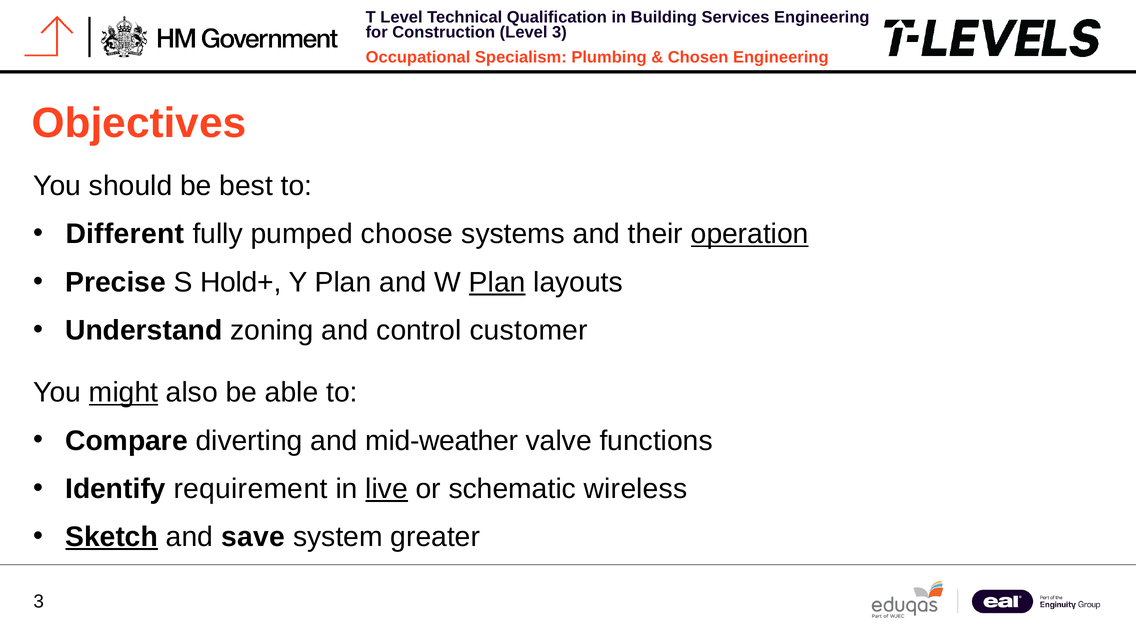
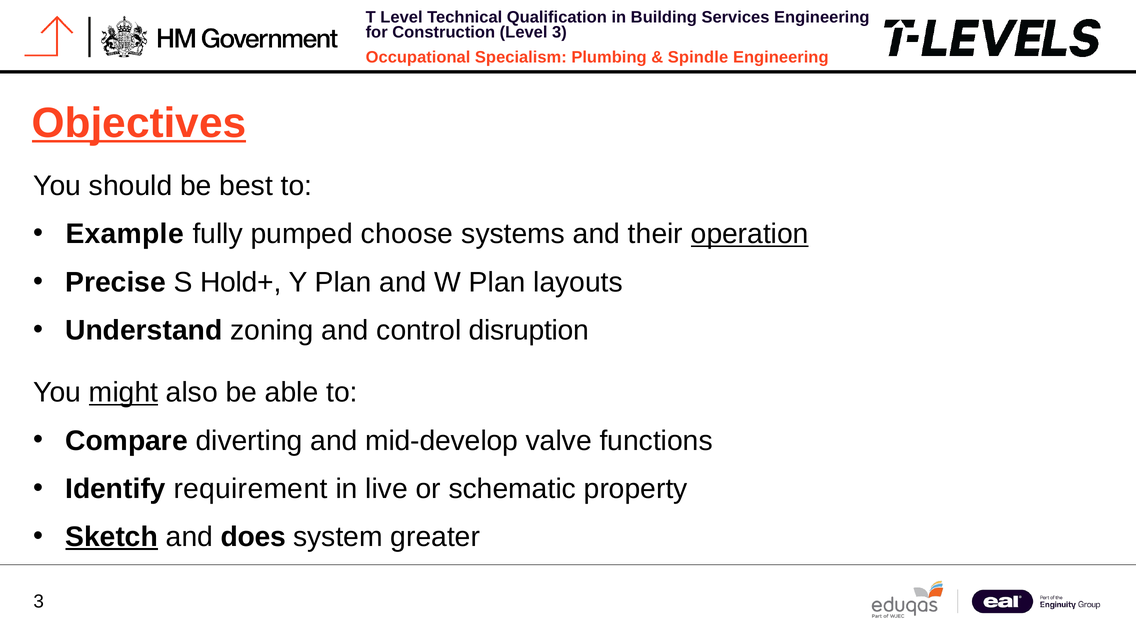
Chosen: Chosen -> Spindle
Objectives underline: none -> present
Different: Different -> Example
Plan at (497, 282) underline: present -> none
customer: customer -> disruption
mid-weather: mid-weather -> mid-develop
live underline: present -> none
wireless: wireless -> property
save: save -> does
